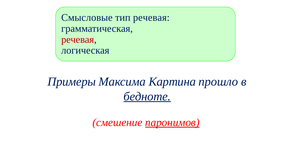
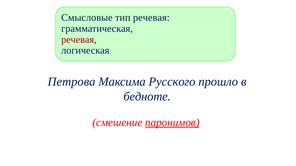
Примеры: Примеры -> Петрова
Картина: Картина -> Русского
бедноте underline: present -> none
